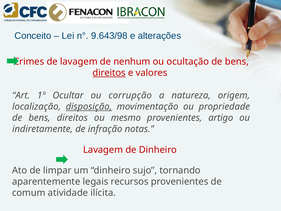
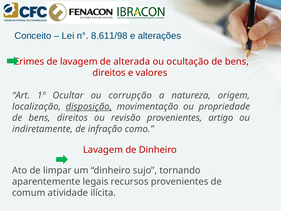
9.643/98: 9.643/98 -> 8.611/98
nenhum: nenhum -> alterada
direitos at (109, 73) underline: present -> none
mesmo: mesmo -> revisão
notas: notas -> como
